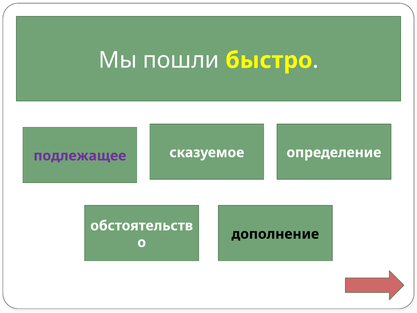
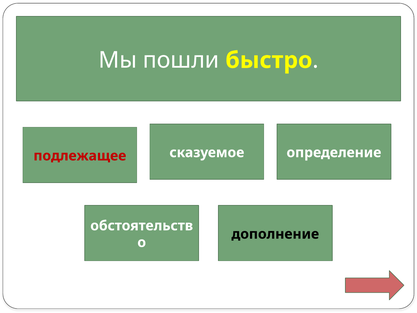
подлежащее colour: purple -> red
